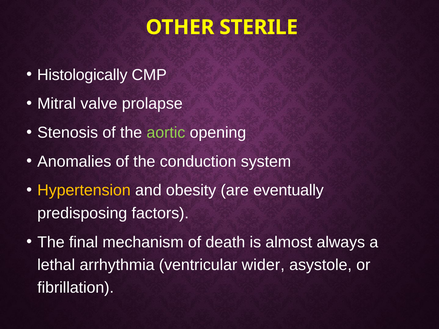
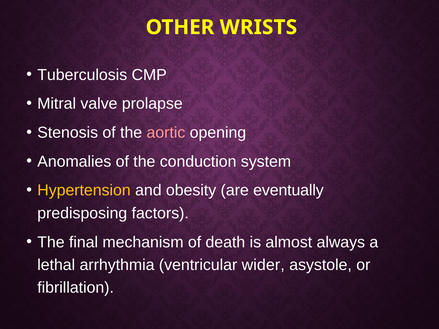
STERILE: STERILE -> WRISTS
Histologically: Histologically -> Tuberculosis
aortic colour: light green -> pink
